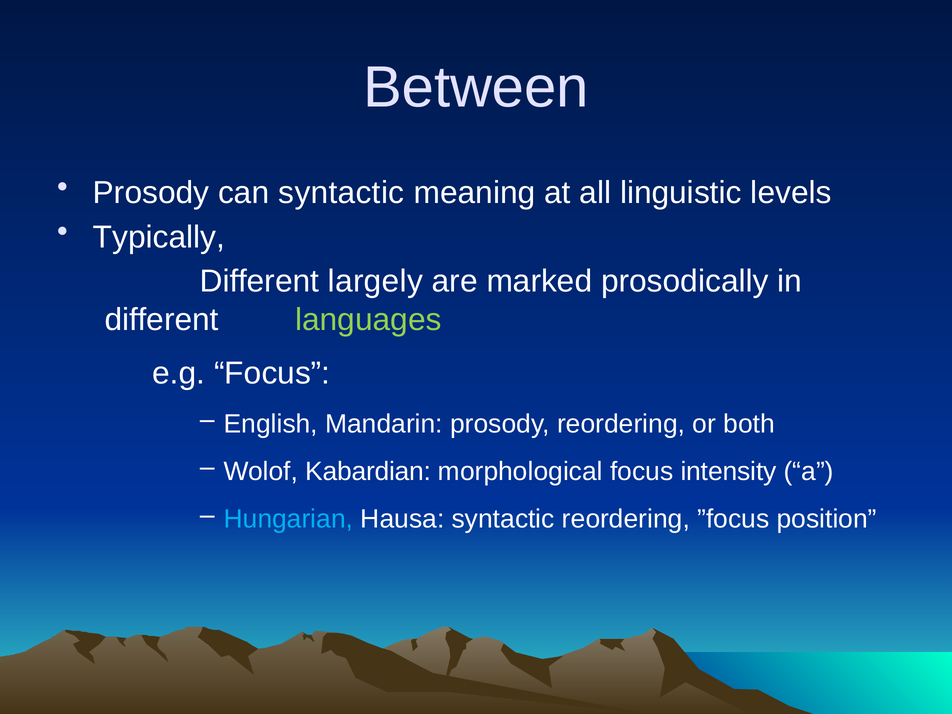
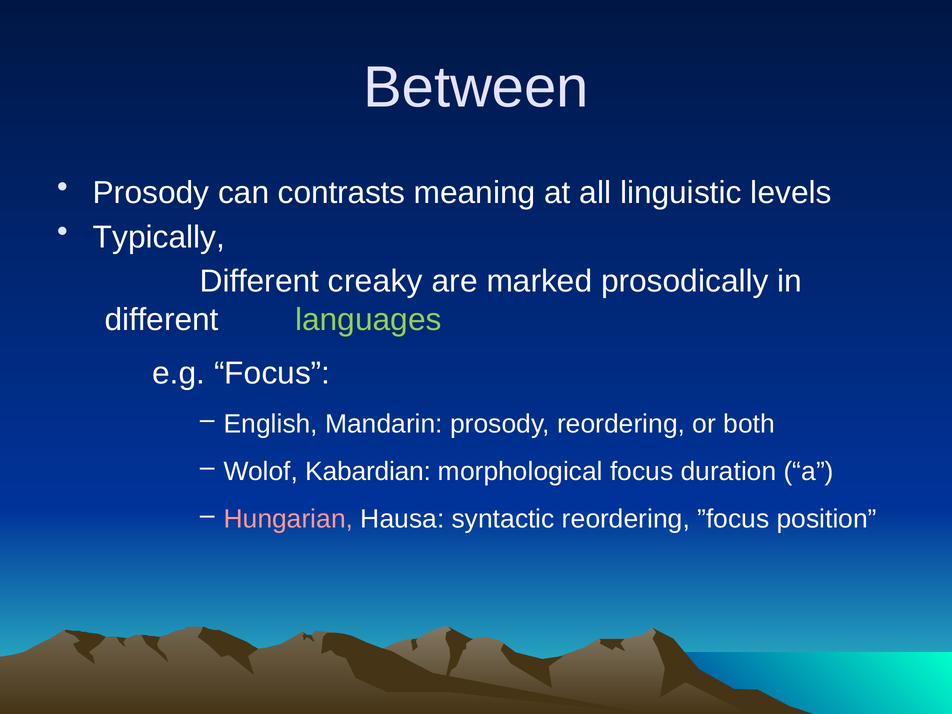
can syntactic: syntactic -> contrasts
largely: largely -> creaky
intensity: intensity -> duration
Hungarian colour: light blue -> pink
